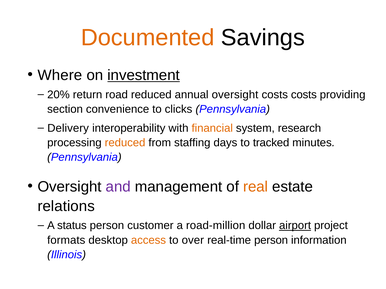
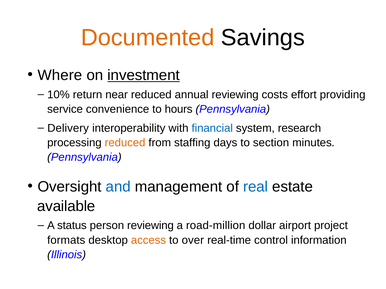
20%: 20% -> 10%
road: road -> near
annual oversight: oversight -> reviewing
costs costs: costs -> effort
section: section -> service
clicks: clicks -> hours
financial colour: orange -> blue
tracked: tracked -> section
and colour: purple -> blue
real colour: orange -> blue
relations: relations -> available
person customer: customer -> reviewing
airport underline: present -> none
real-time person: person -> control
